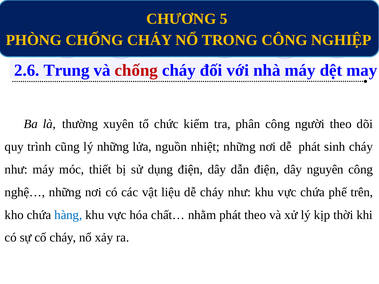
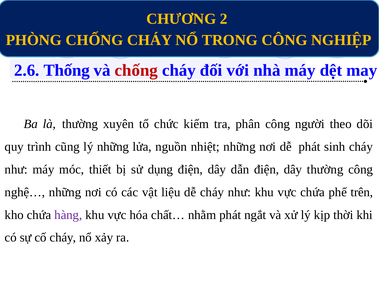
5: 5 -> 2
Trung: Trung -> Thống
dây nguyên: nguyên -> thường
hàng colour: blue -> purple
phát theo: theo -> ngắt
